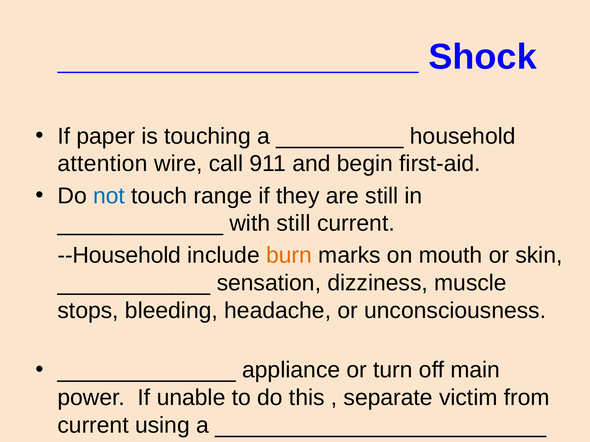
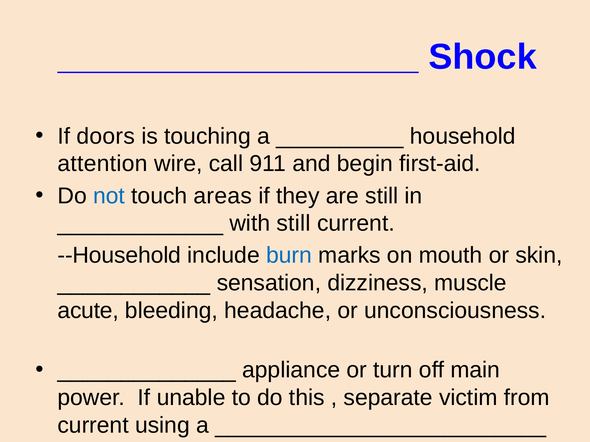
paper: paper -> doors
range: range -> areas
burn colour: orange -> blue
stops: stops -> acute
